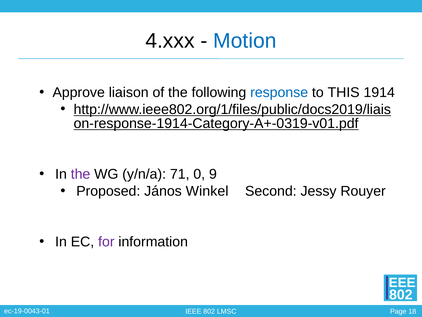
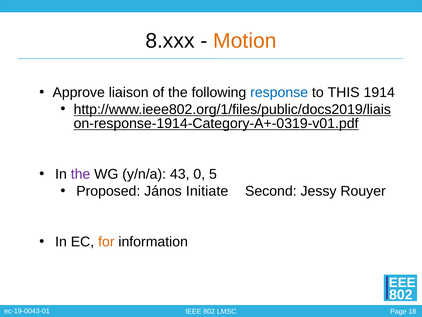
4.xxx: 4.xxx -> 8.xxx
Motion colour: blue -> orange
71: 71 -> 43
9: 9 -> 5
Winkel: Winkel -> Initiate
for colour: purple -> orange
